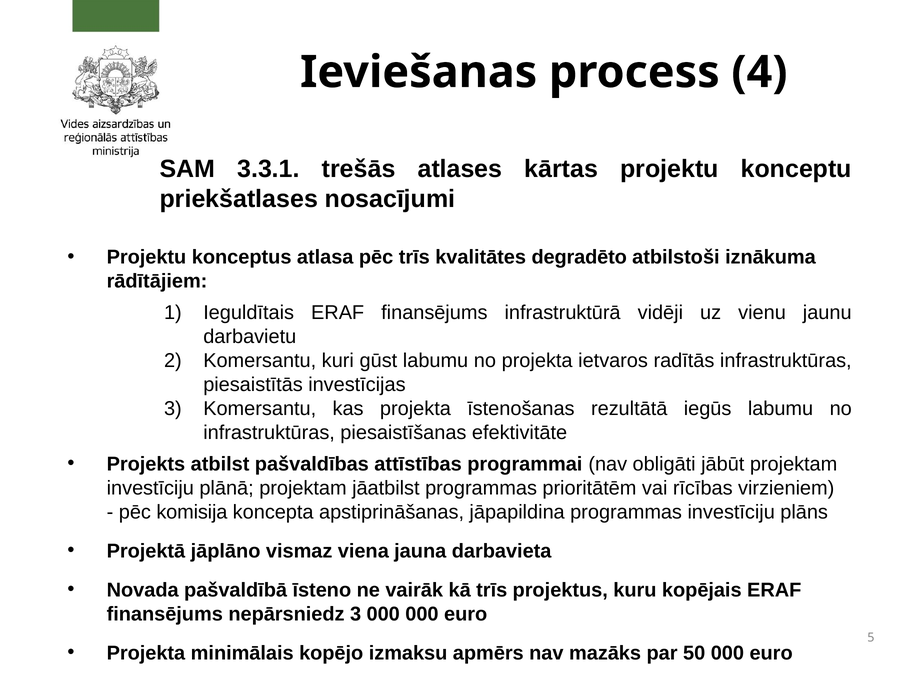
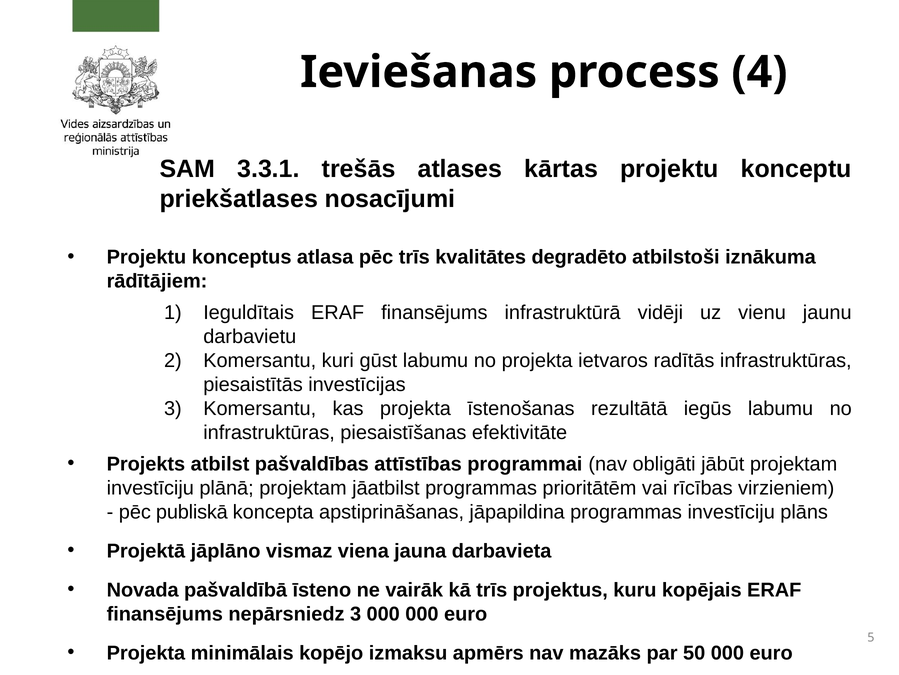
komisija: komisija -> publiskā
